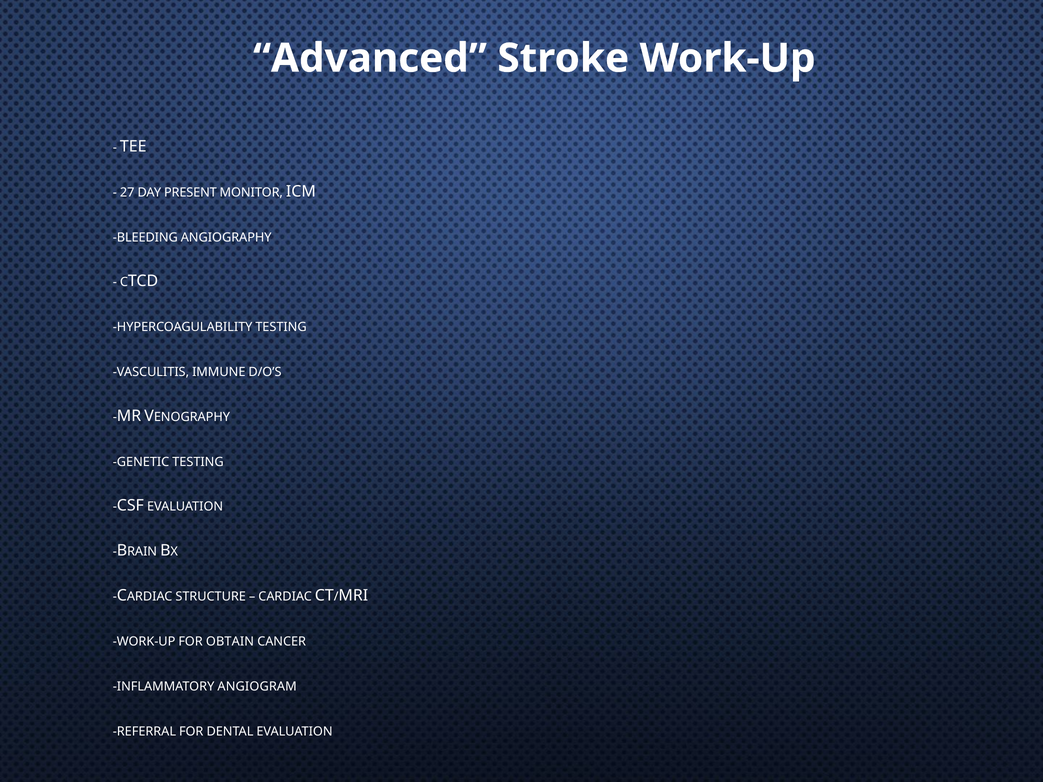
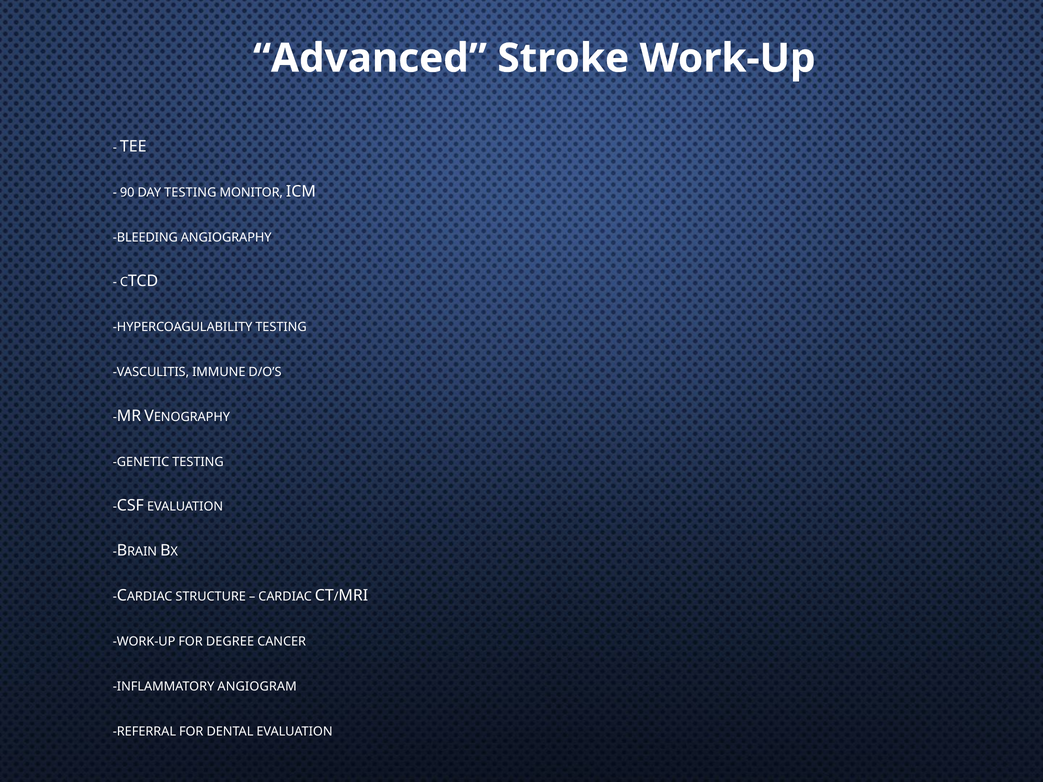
27: 27 -> 90
DAY PRESENT: PRESENT -> TESTING
OBTAIN: OBTAIN -> DEGREE
